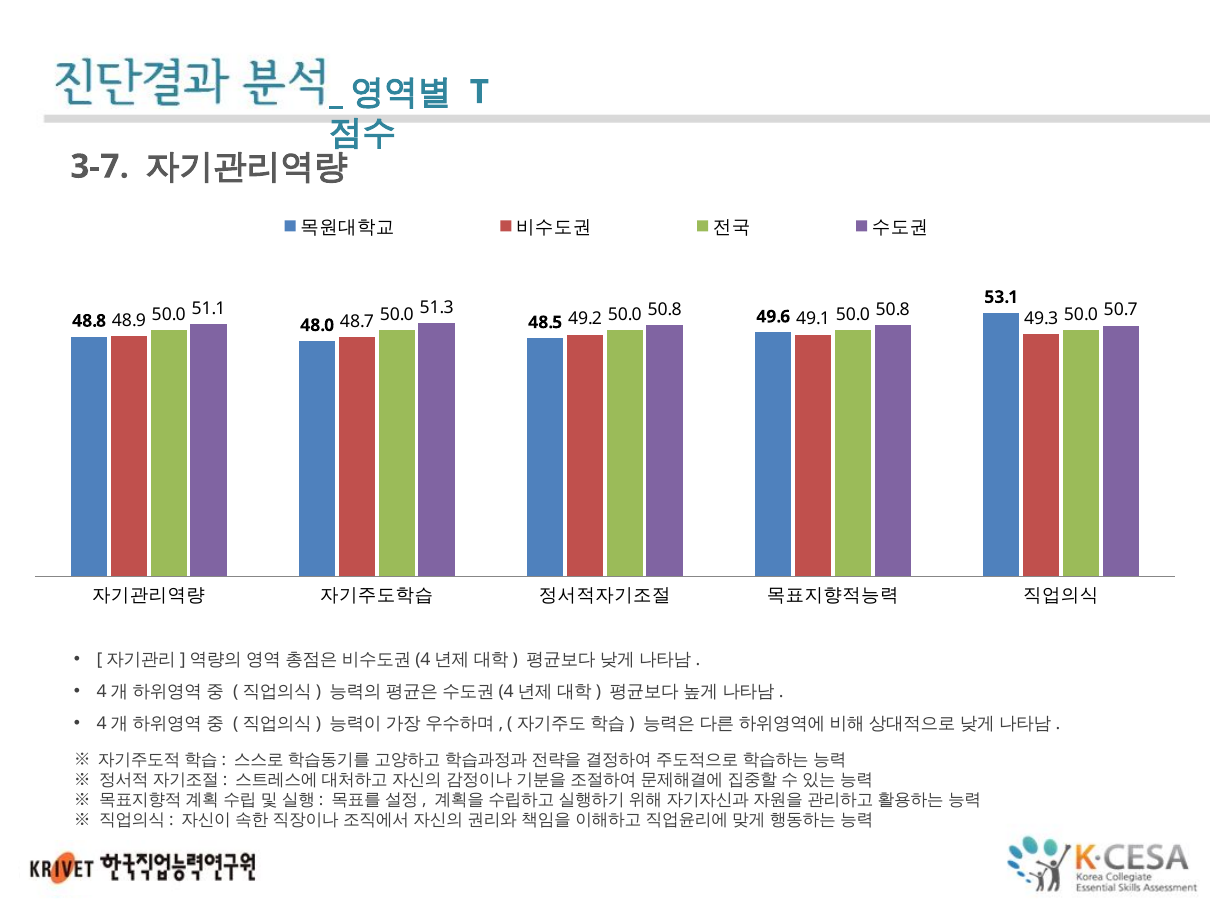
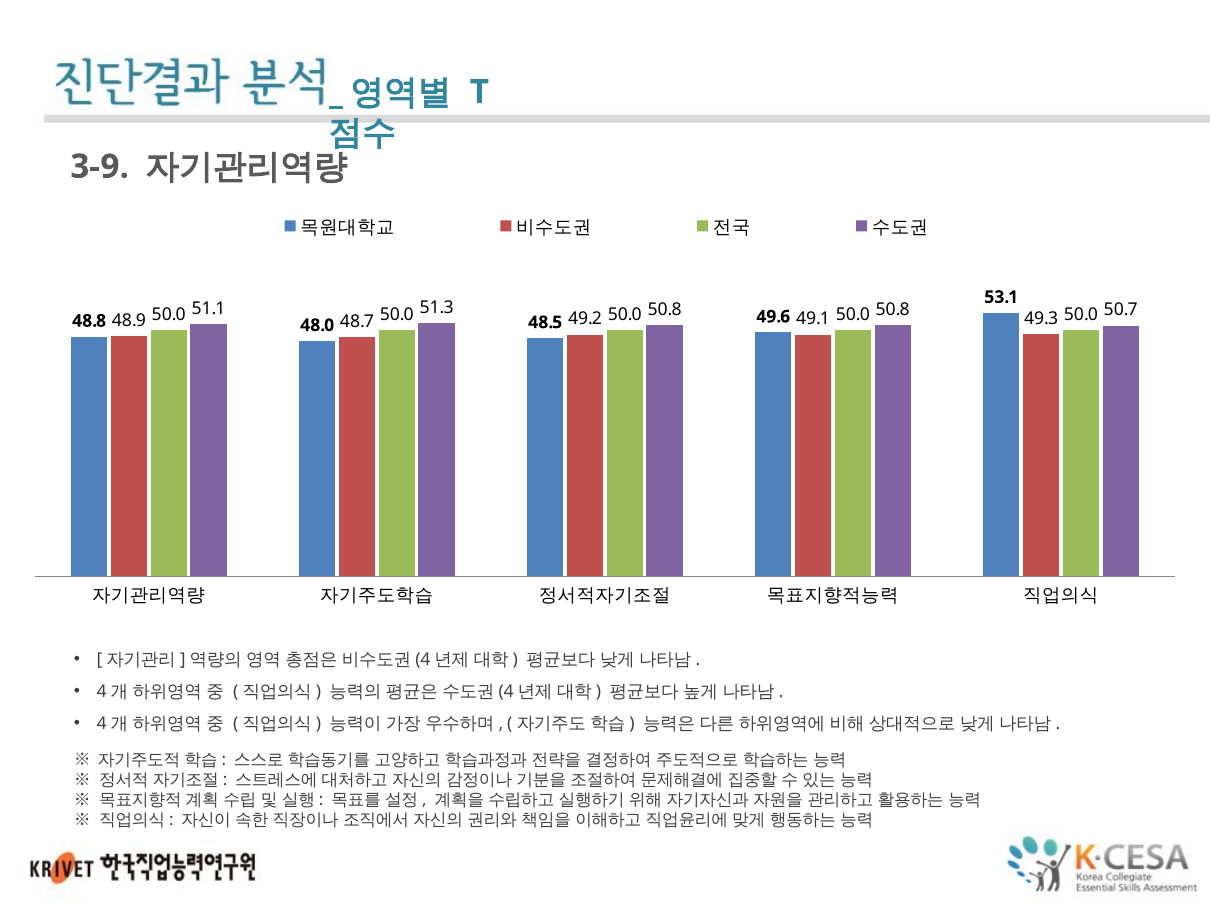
3-7: 3-7 -> 3-9
